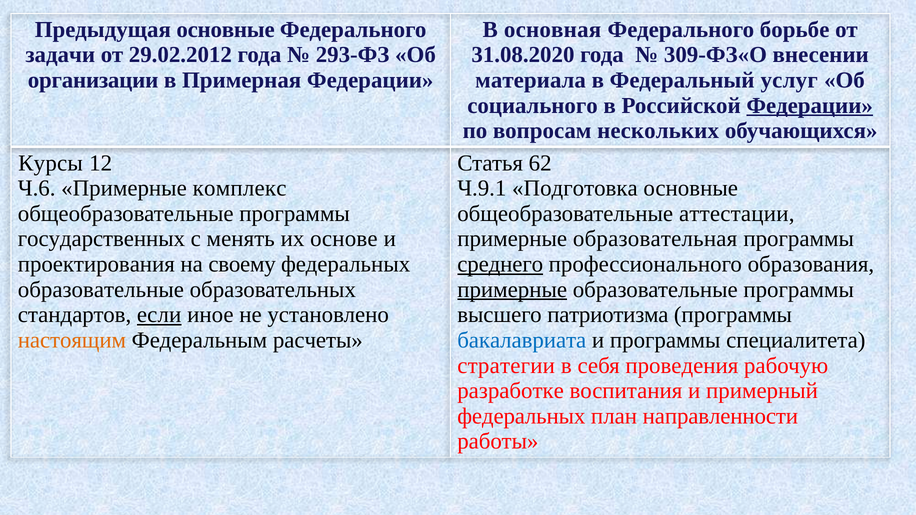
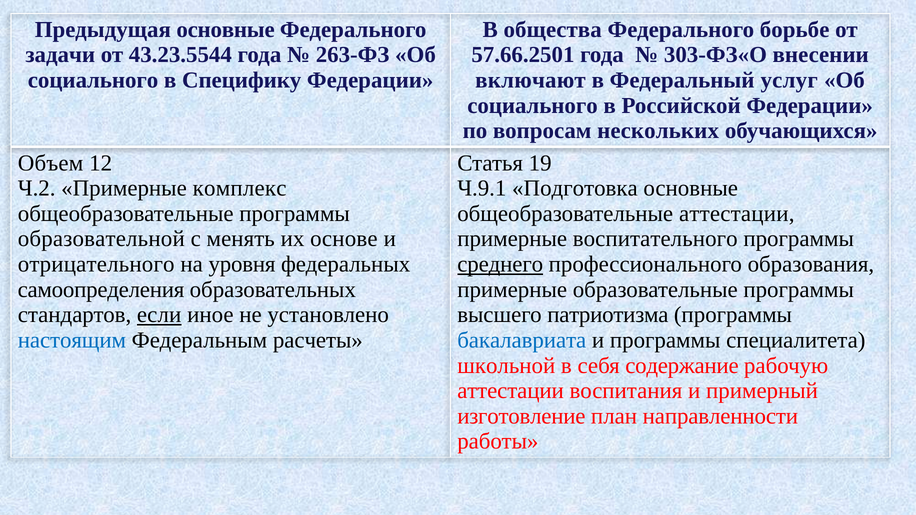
основная: основная -> общества
29.02.2012: 29.02.2012 -> 43.23.5544
293-ФЗ: 293-ФЗ -> 263-ФЗ
31.08.2020: 31.08.2020 -> 57.66.2501
309-ФЗ«О: 309-ФЗ«О -> 303-ФЗ«О
организации at (93, 80): организации -> социального
Примерная: Примерная -> Специфику
материала: материала -> включают
Федерации at (810, 106) underline: present -> none
Курсы: Курсы -> Объем
62: 62 -> 19
Ч.6: Ч.6 -> Ч.2
государственных: государственных -> образовательной
образовательная: образовательная -> воспитательного
проектирования: проектирования -> отрицательного
своему: своему -> уровня
образовательные at (101, 290): образовательные -> самоопределения
примерные at (512, 290) underline: present -> none
настоящим colour: orange -> blue
стратегии: стратегии -> школьной
проведения: проведения -> содержание
разработке at (511, 391): разработке -> аттестации
федеральных at (521, 416): федеральных -> изготовление
